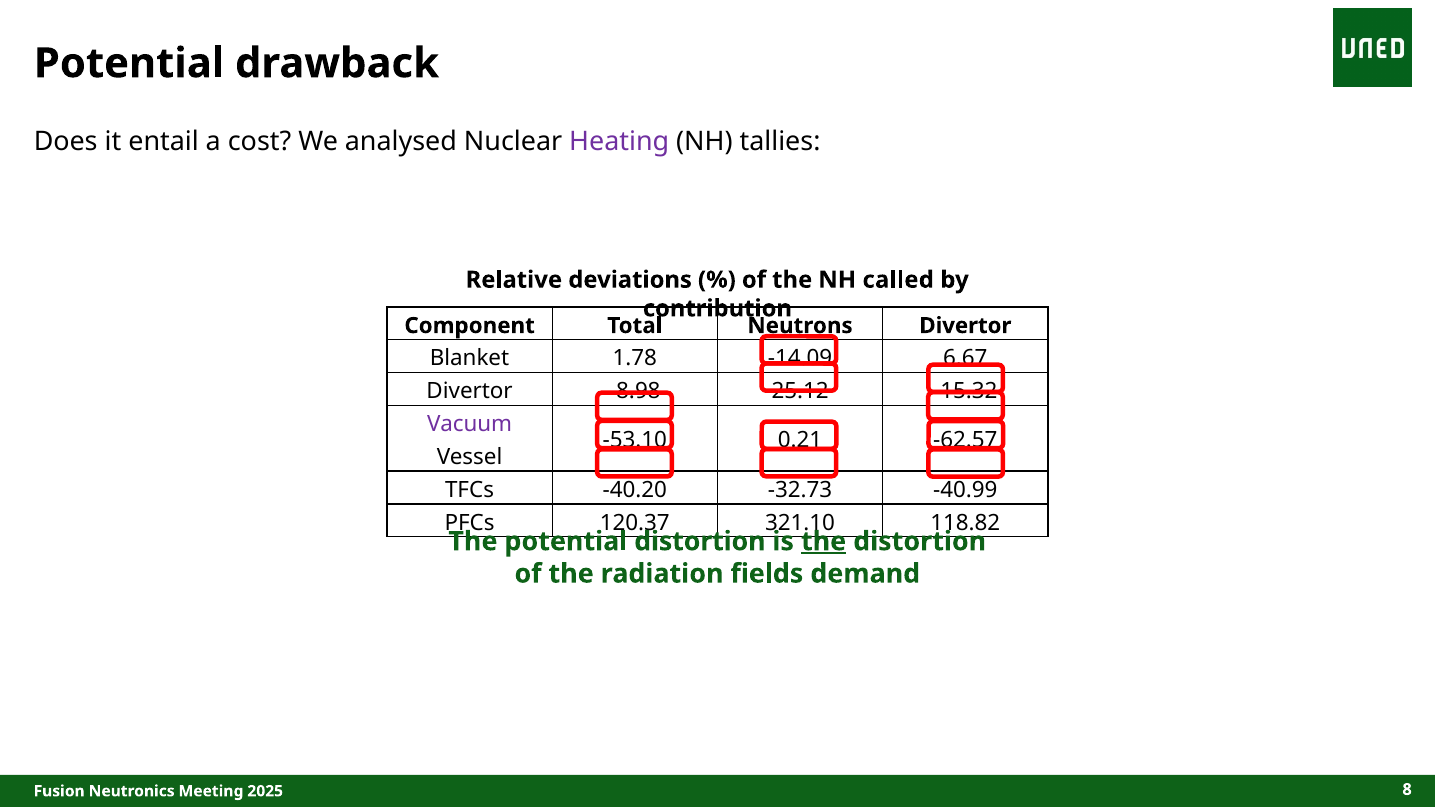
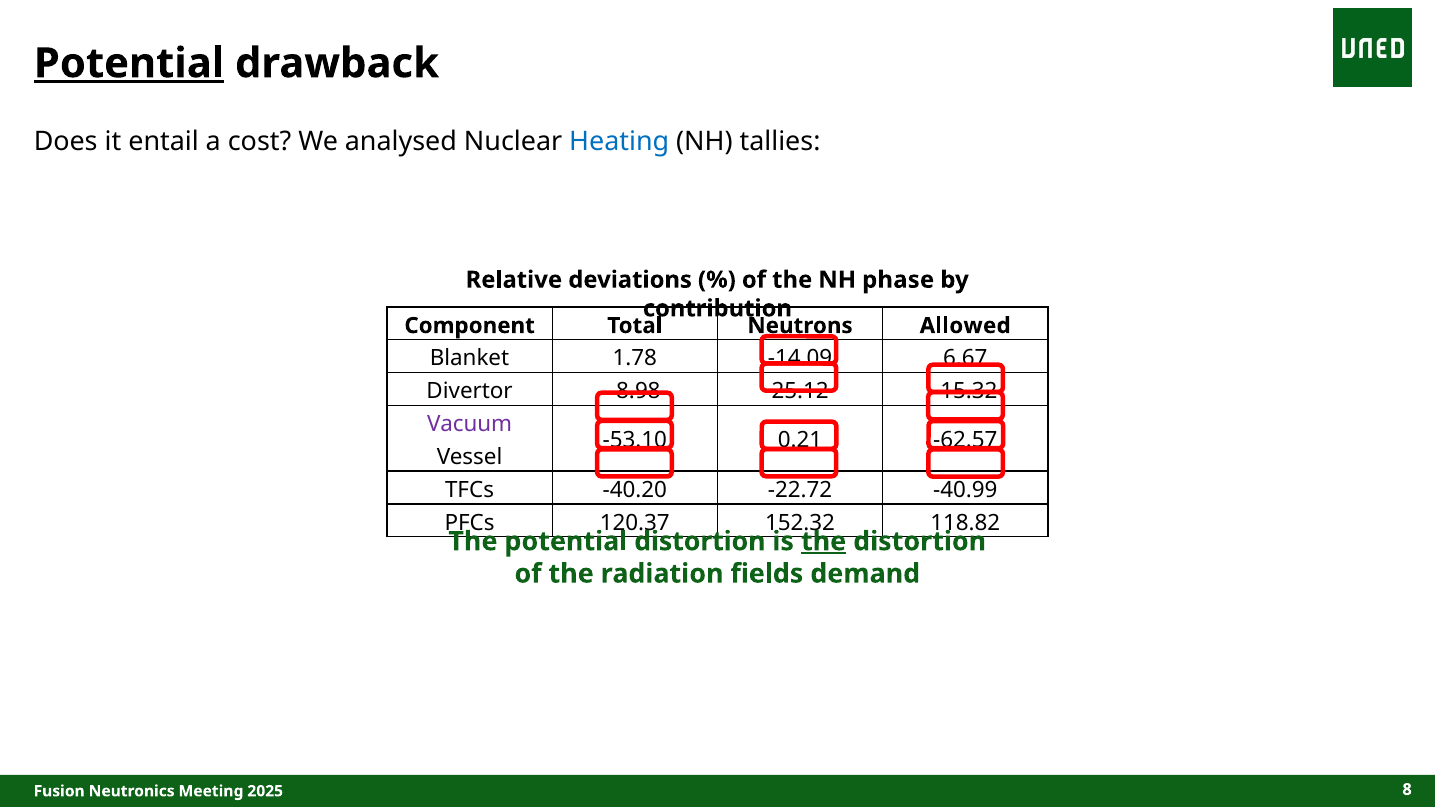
Potential at (129, 63) underline: none -> present
Heating colour: purple -> blue
called: called -> phase
Divertor at (965, 326): Divertor -> Allowed
-32.73: -32.73 -> -22.72
321.10: 321.10 -> 152.32
